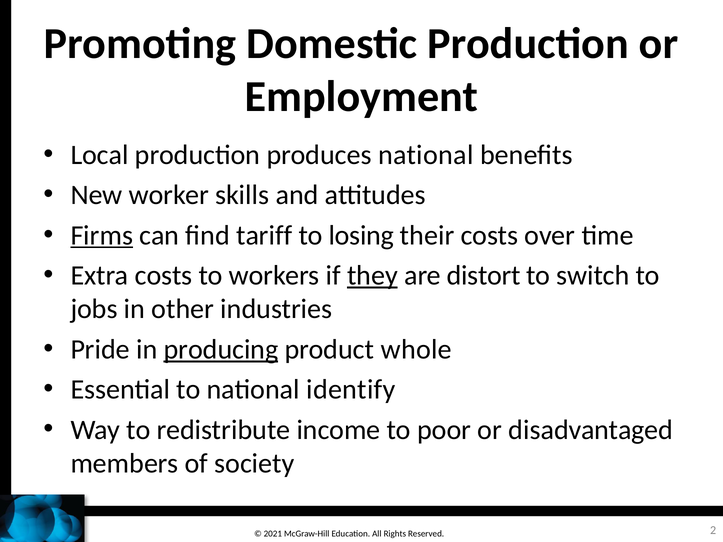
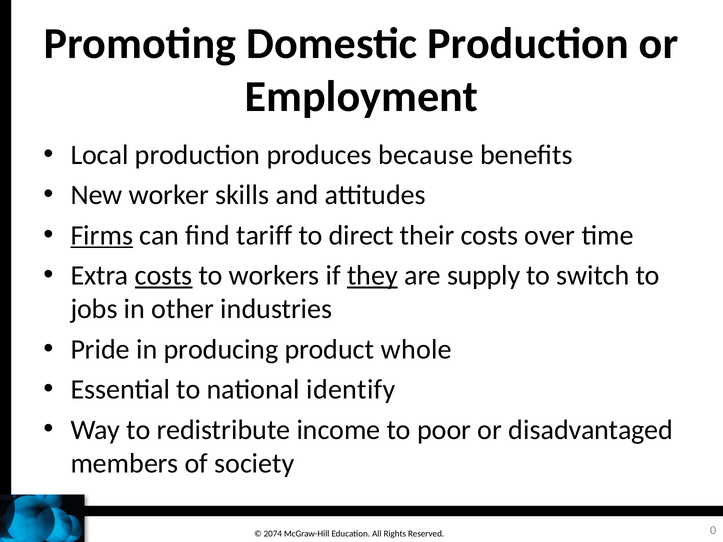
produces national: national -> because
losing: losing -> direct
costs at (164, 276) underline: none -> present
distort: distort -> supply
producing underline: present -> none
2021: 2021 -> 2074
2: 2 -> 0
